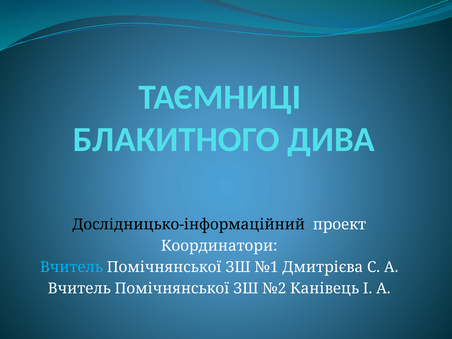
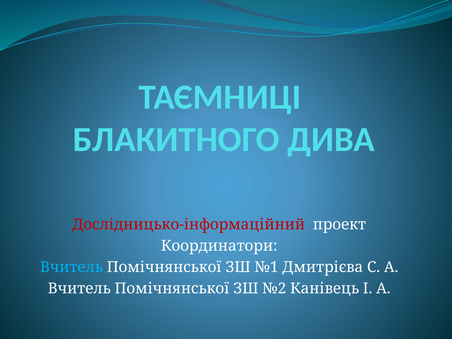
Дослідницько-інформаційний colour: black -> red
